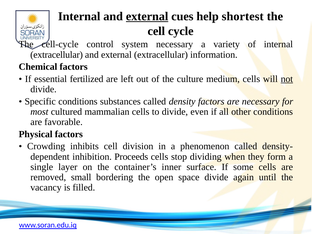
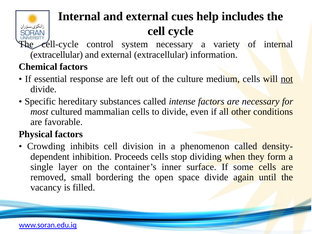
external at (147, 16) underline: present -> none
shortest: shortest -> includes
fertilized: fertilized -> response
Specific conditions: conditions -> hereditary
density: density -> intense
